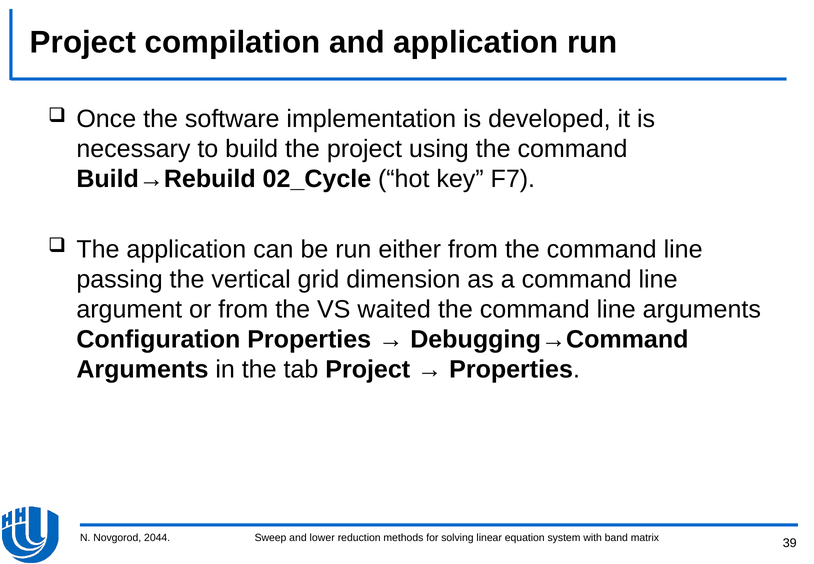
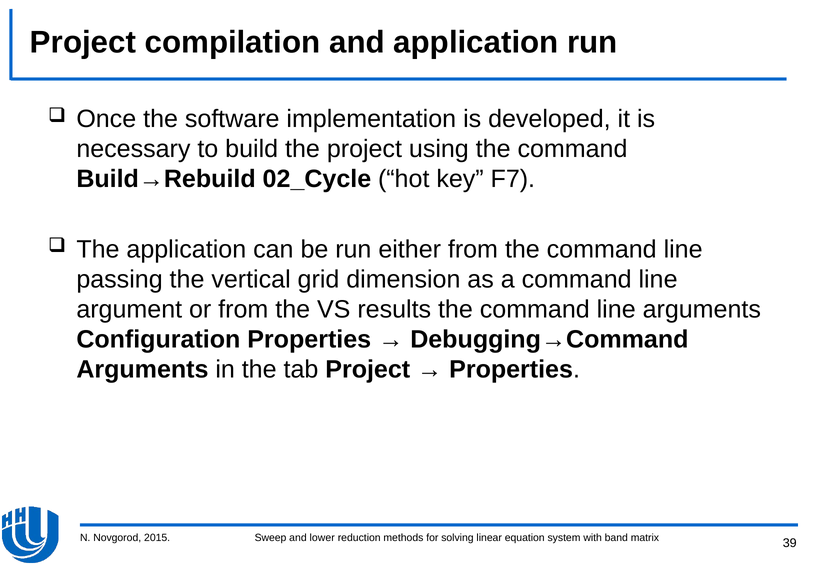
waited: waited -> results
2044: 2044 -> 2015
